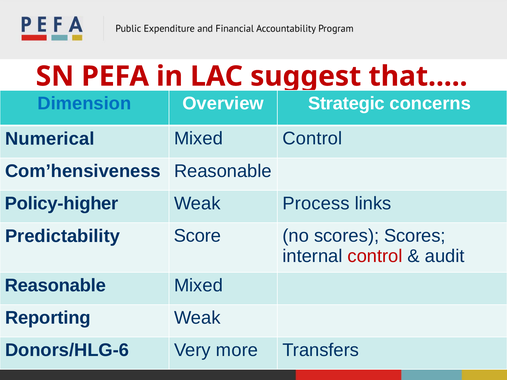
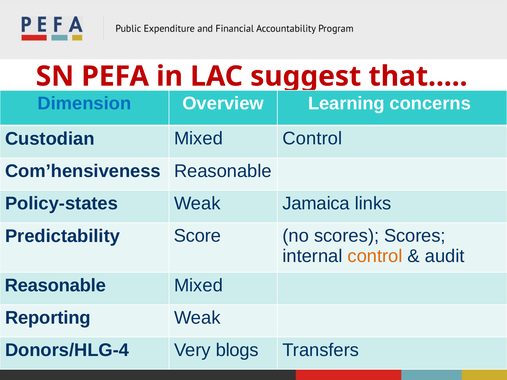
Strategic: Strategic -> Learning
Numerical: Numerical -> Custodian
Policy-higher: Policy-higher -> Policy-states
Process: Process -> Jamaica
control at (375, 256) colour: red -> orange
Donors/HLG-6: Donors/HLG-6 -> Donors/HLG-4
more: more -> blogs
